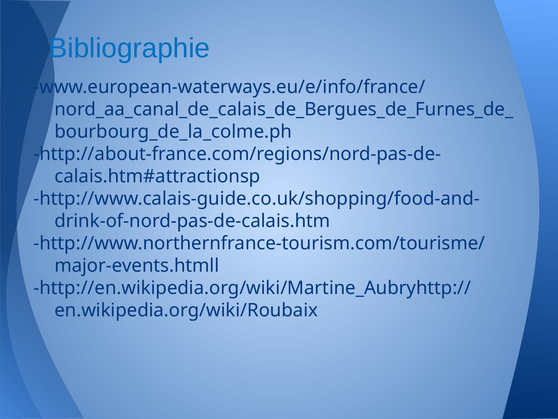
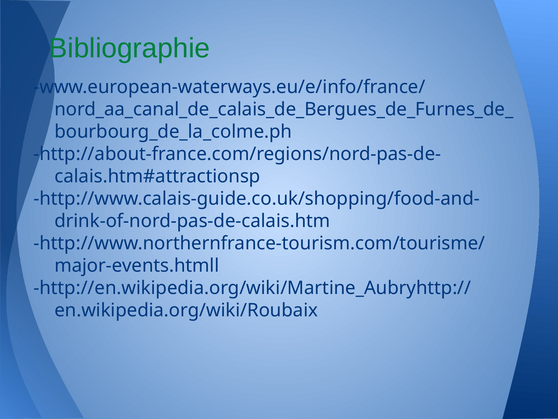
Bibliographie colour: blue -> green
